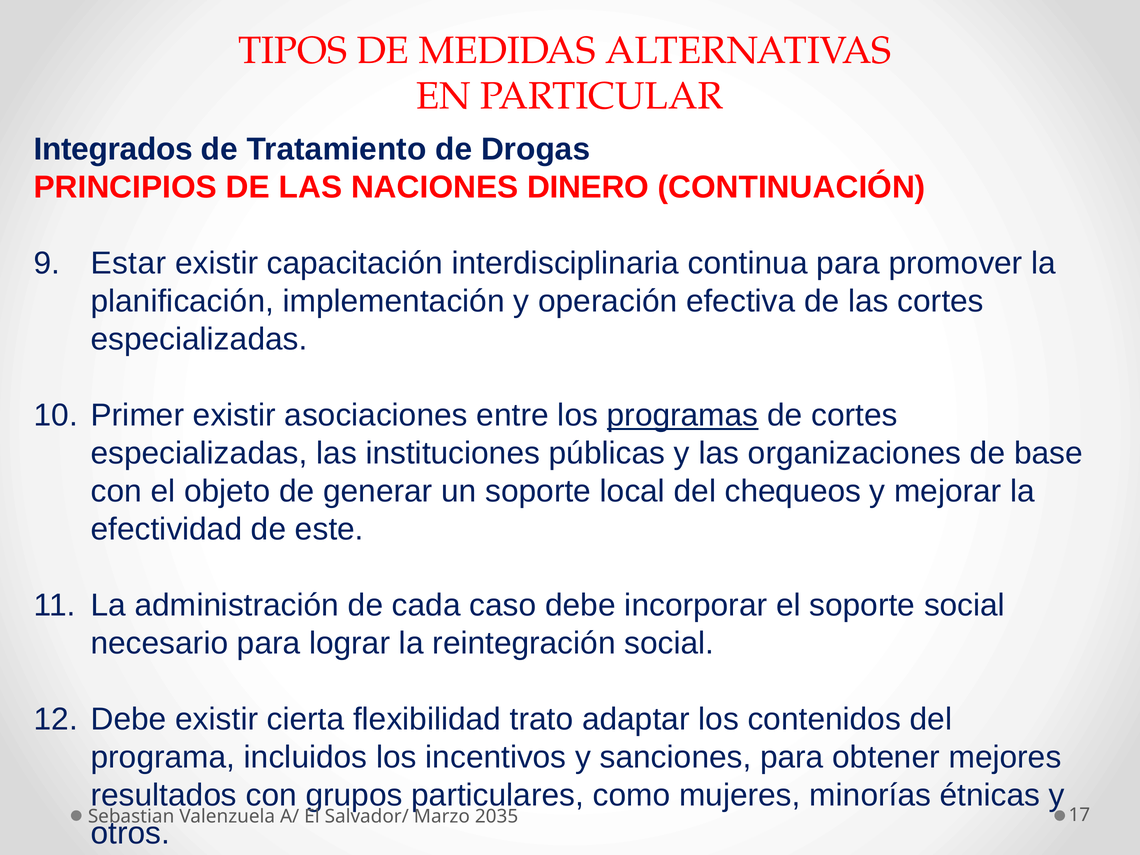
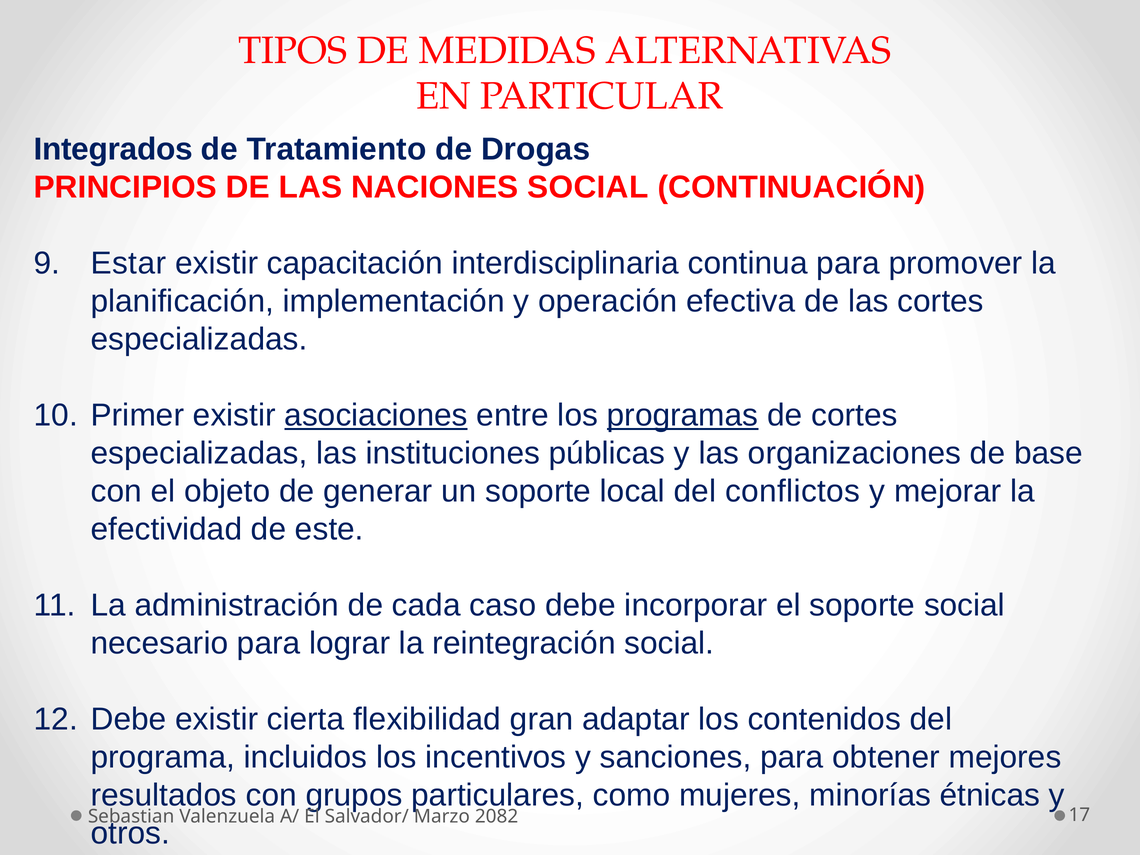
NACIONES DINERO: DINERO -> SOCIAL
asociaciones underline: none -> present
chequeos: chequeos -> conflictos
trato: trato -> gran
2035: 2035 -> 2082
